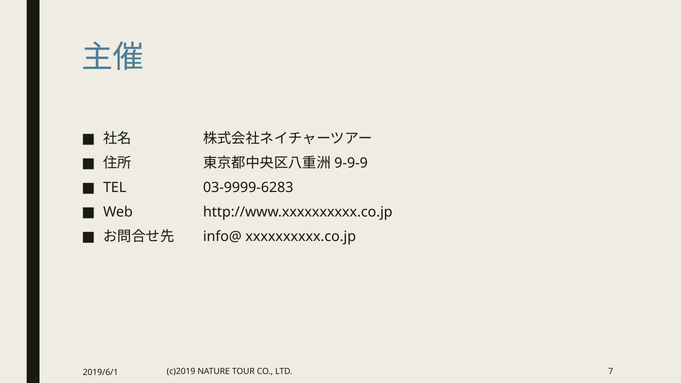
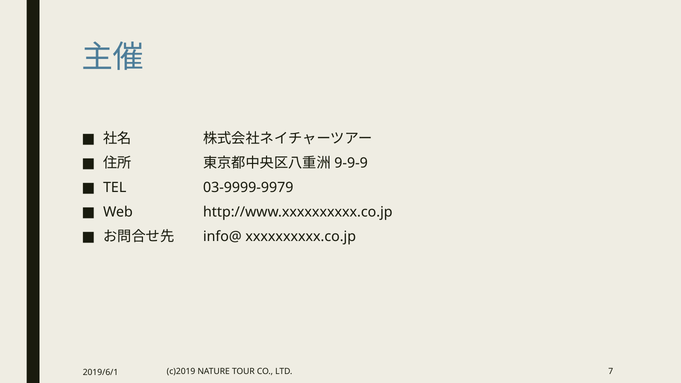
03-9999-6283: 03-9999-6283 -> 03-9999-9979
